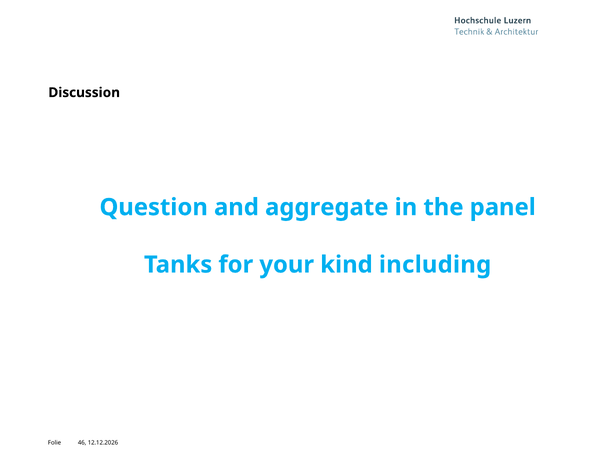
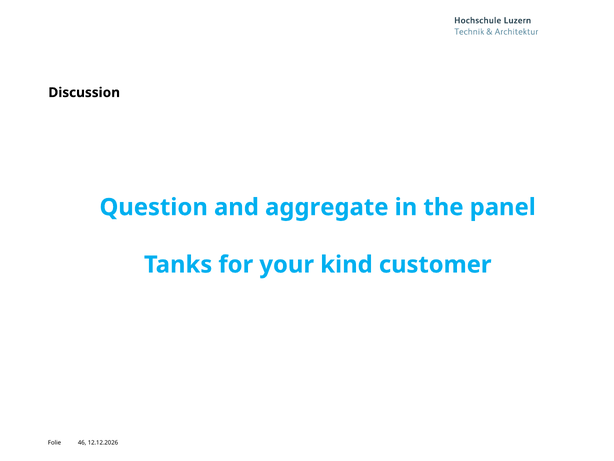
including: including -> customer
